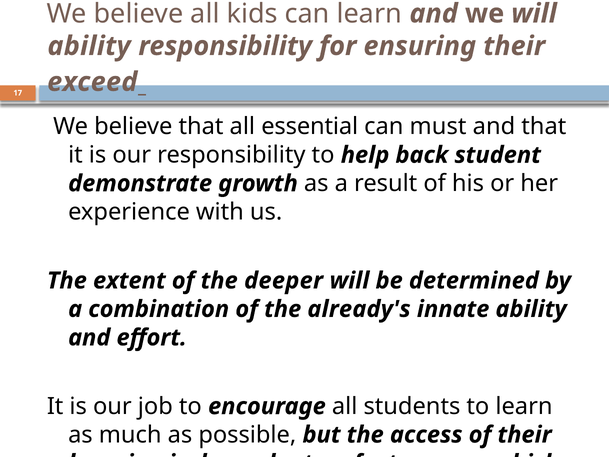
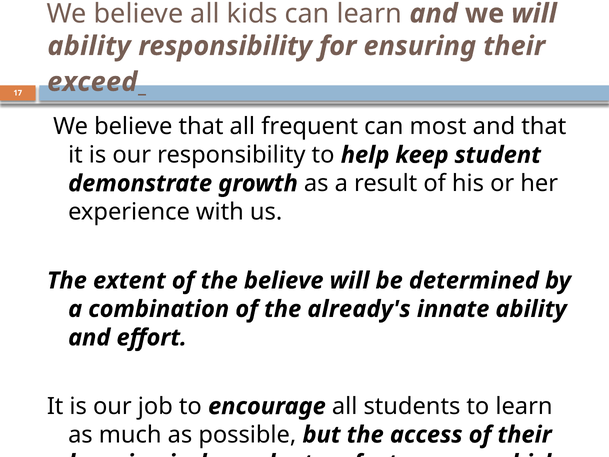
essential: essential -> frequent
must: must -> most
back: back -> keep
the deeper: deeper -> believe
